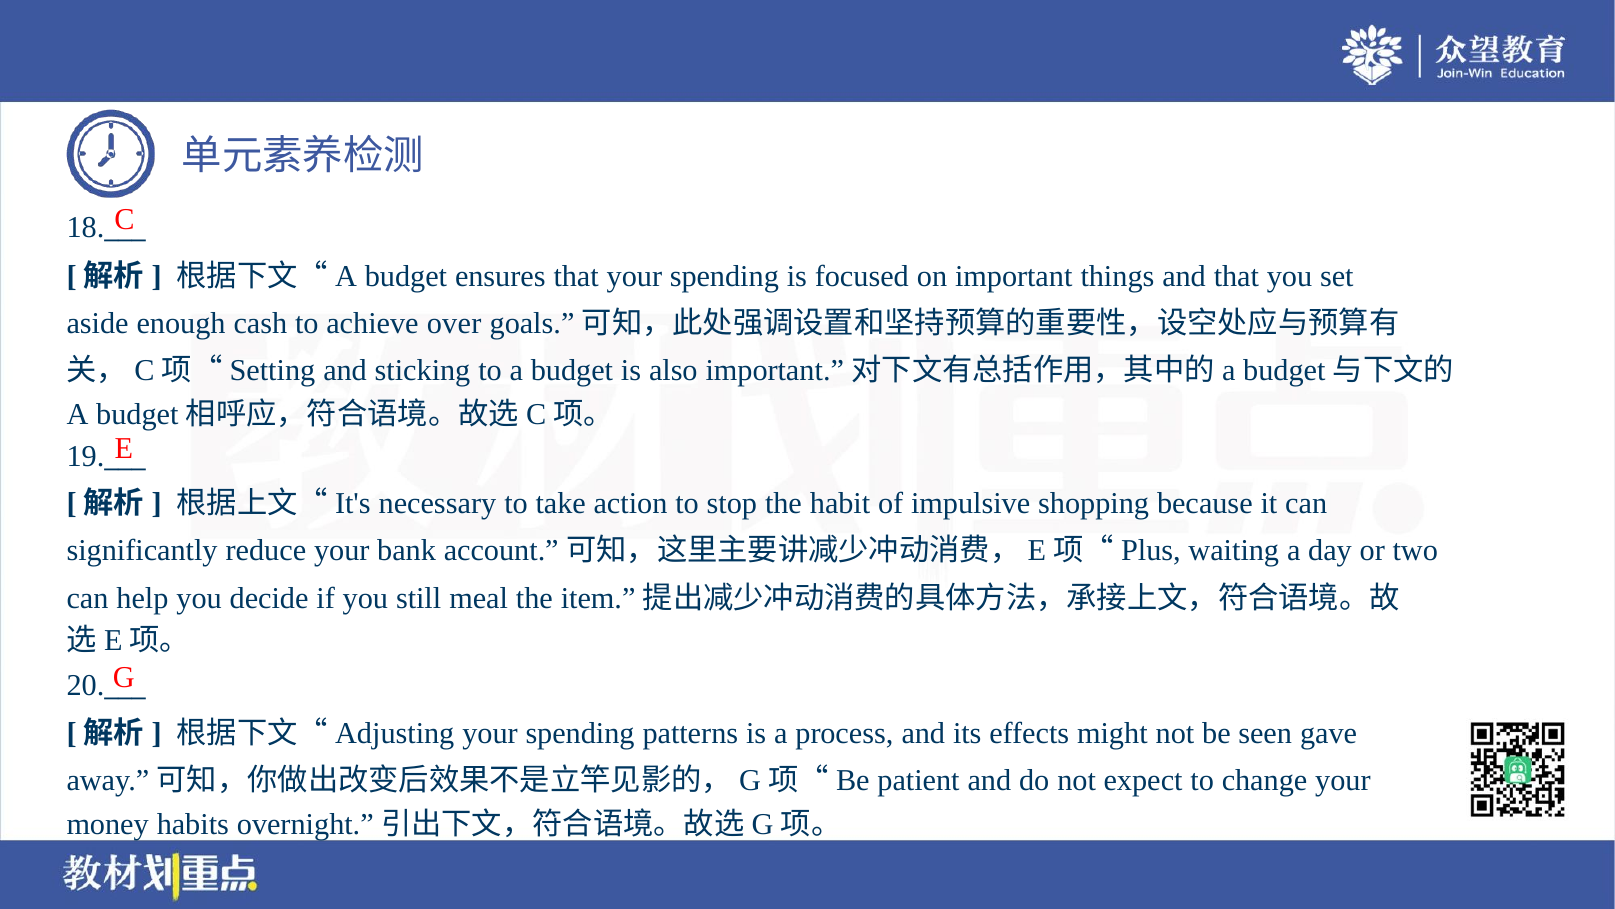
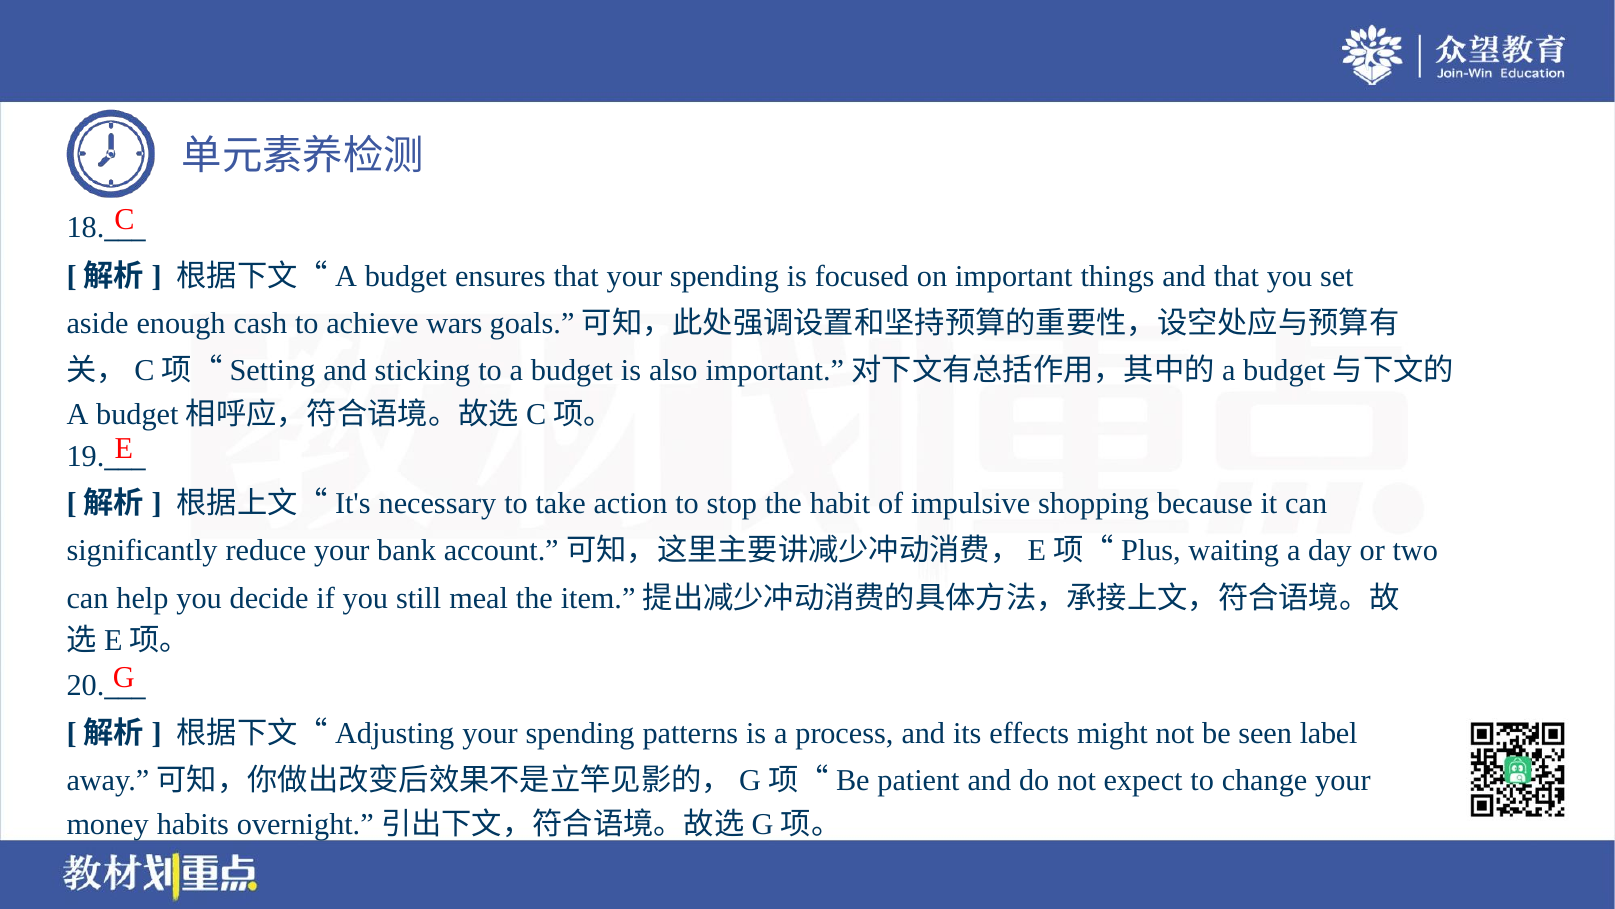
over: over -> wars
gave: gave -> label
